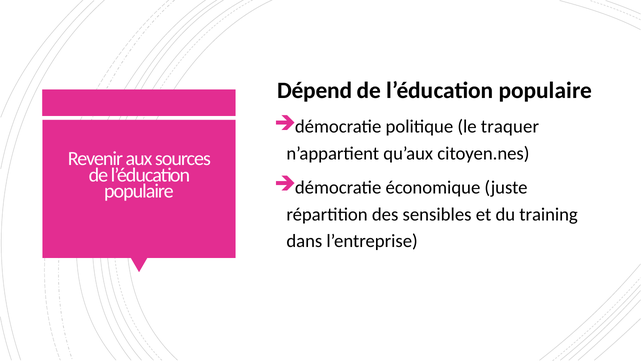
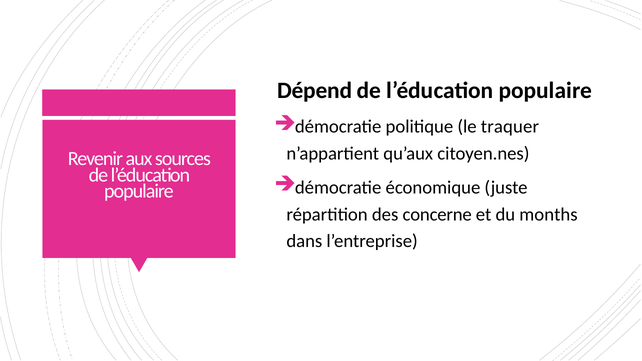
sensibles: sensibles -> concerne
training: training -> months
